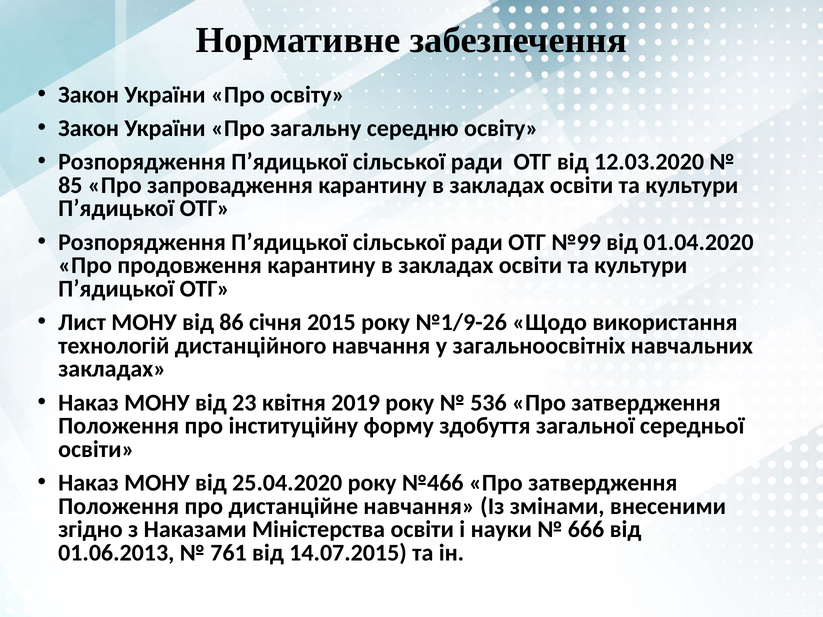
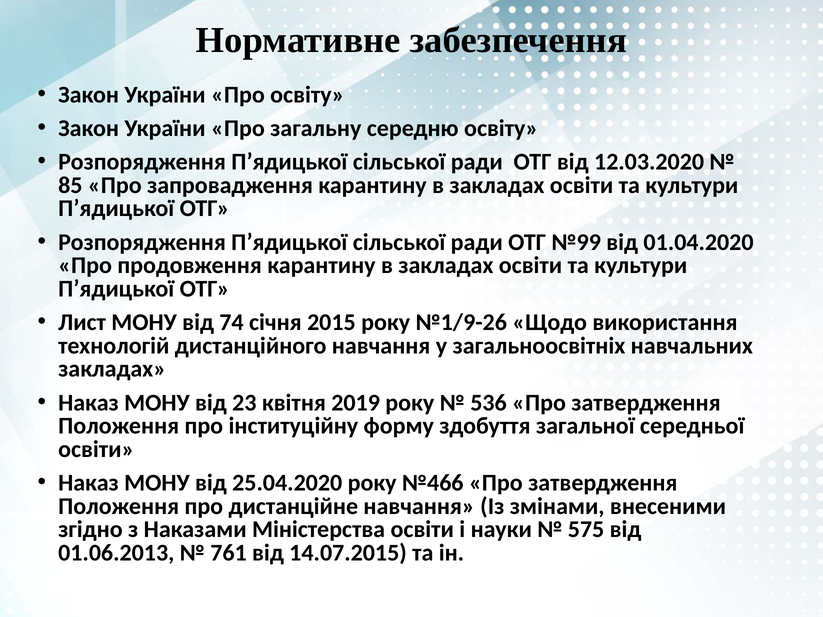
86: 86 -> 74
666: 666 -> 575
